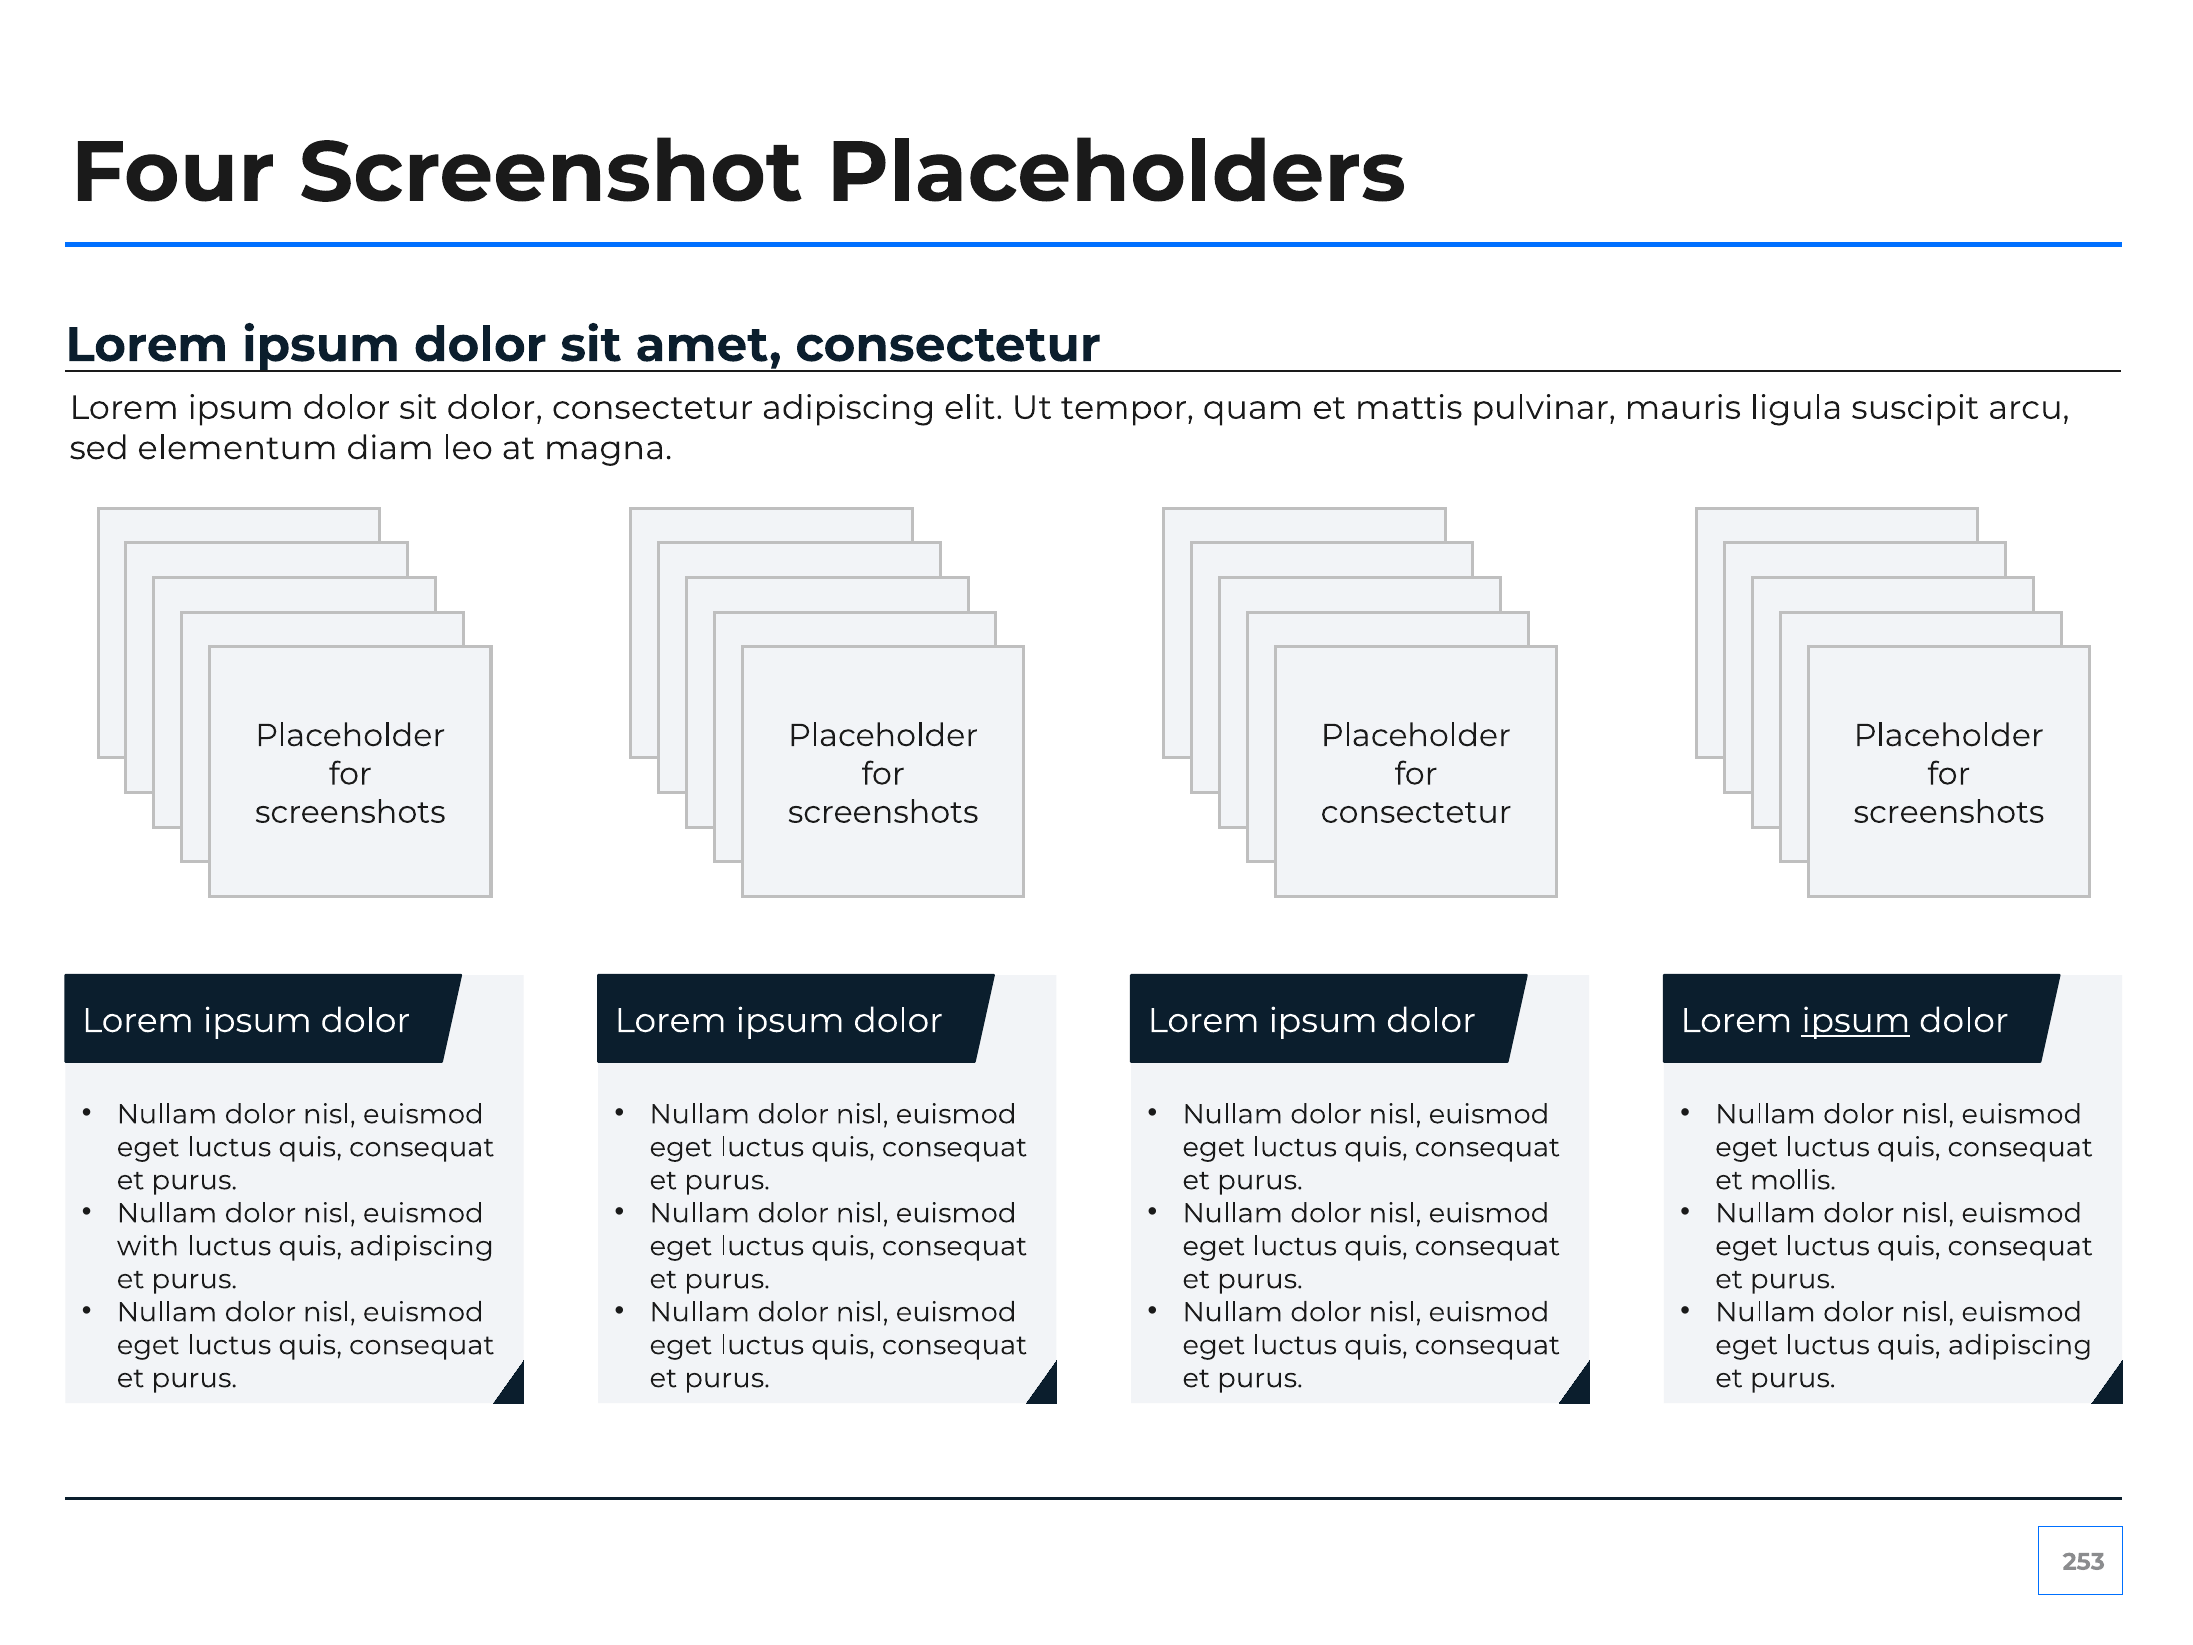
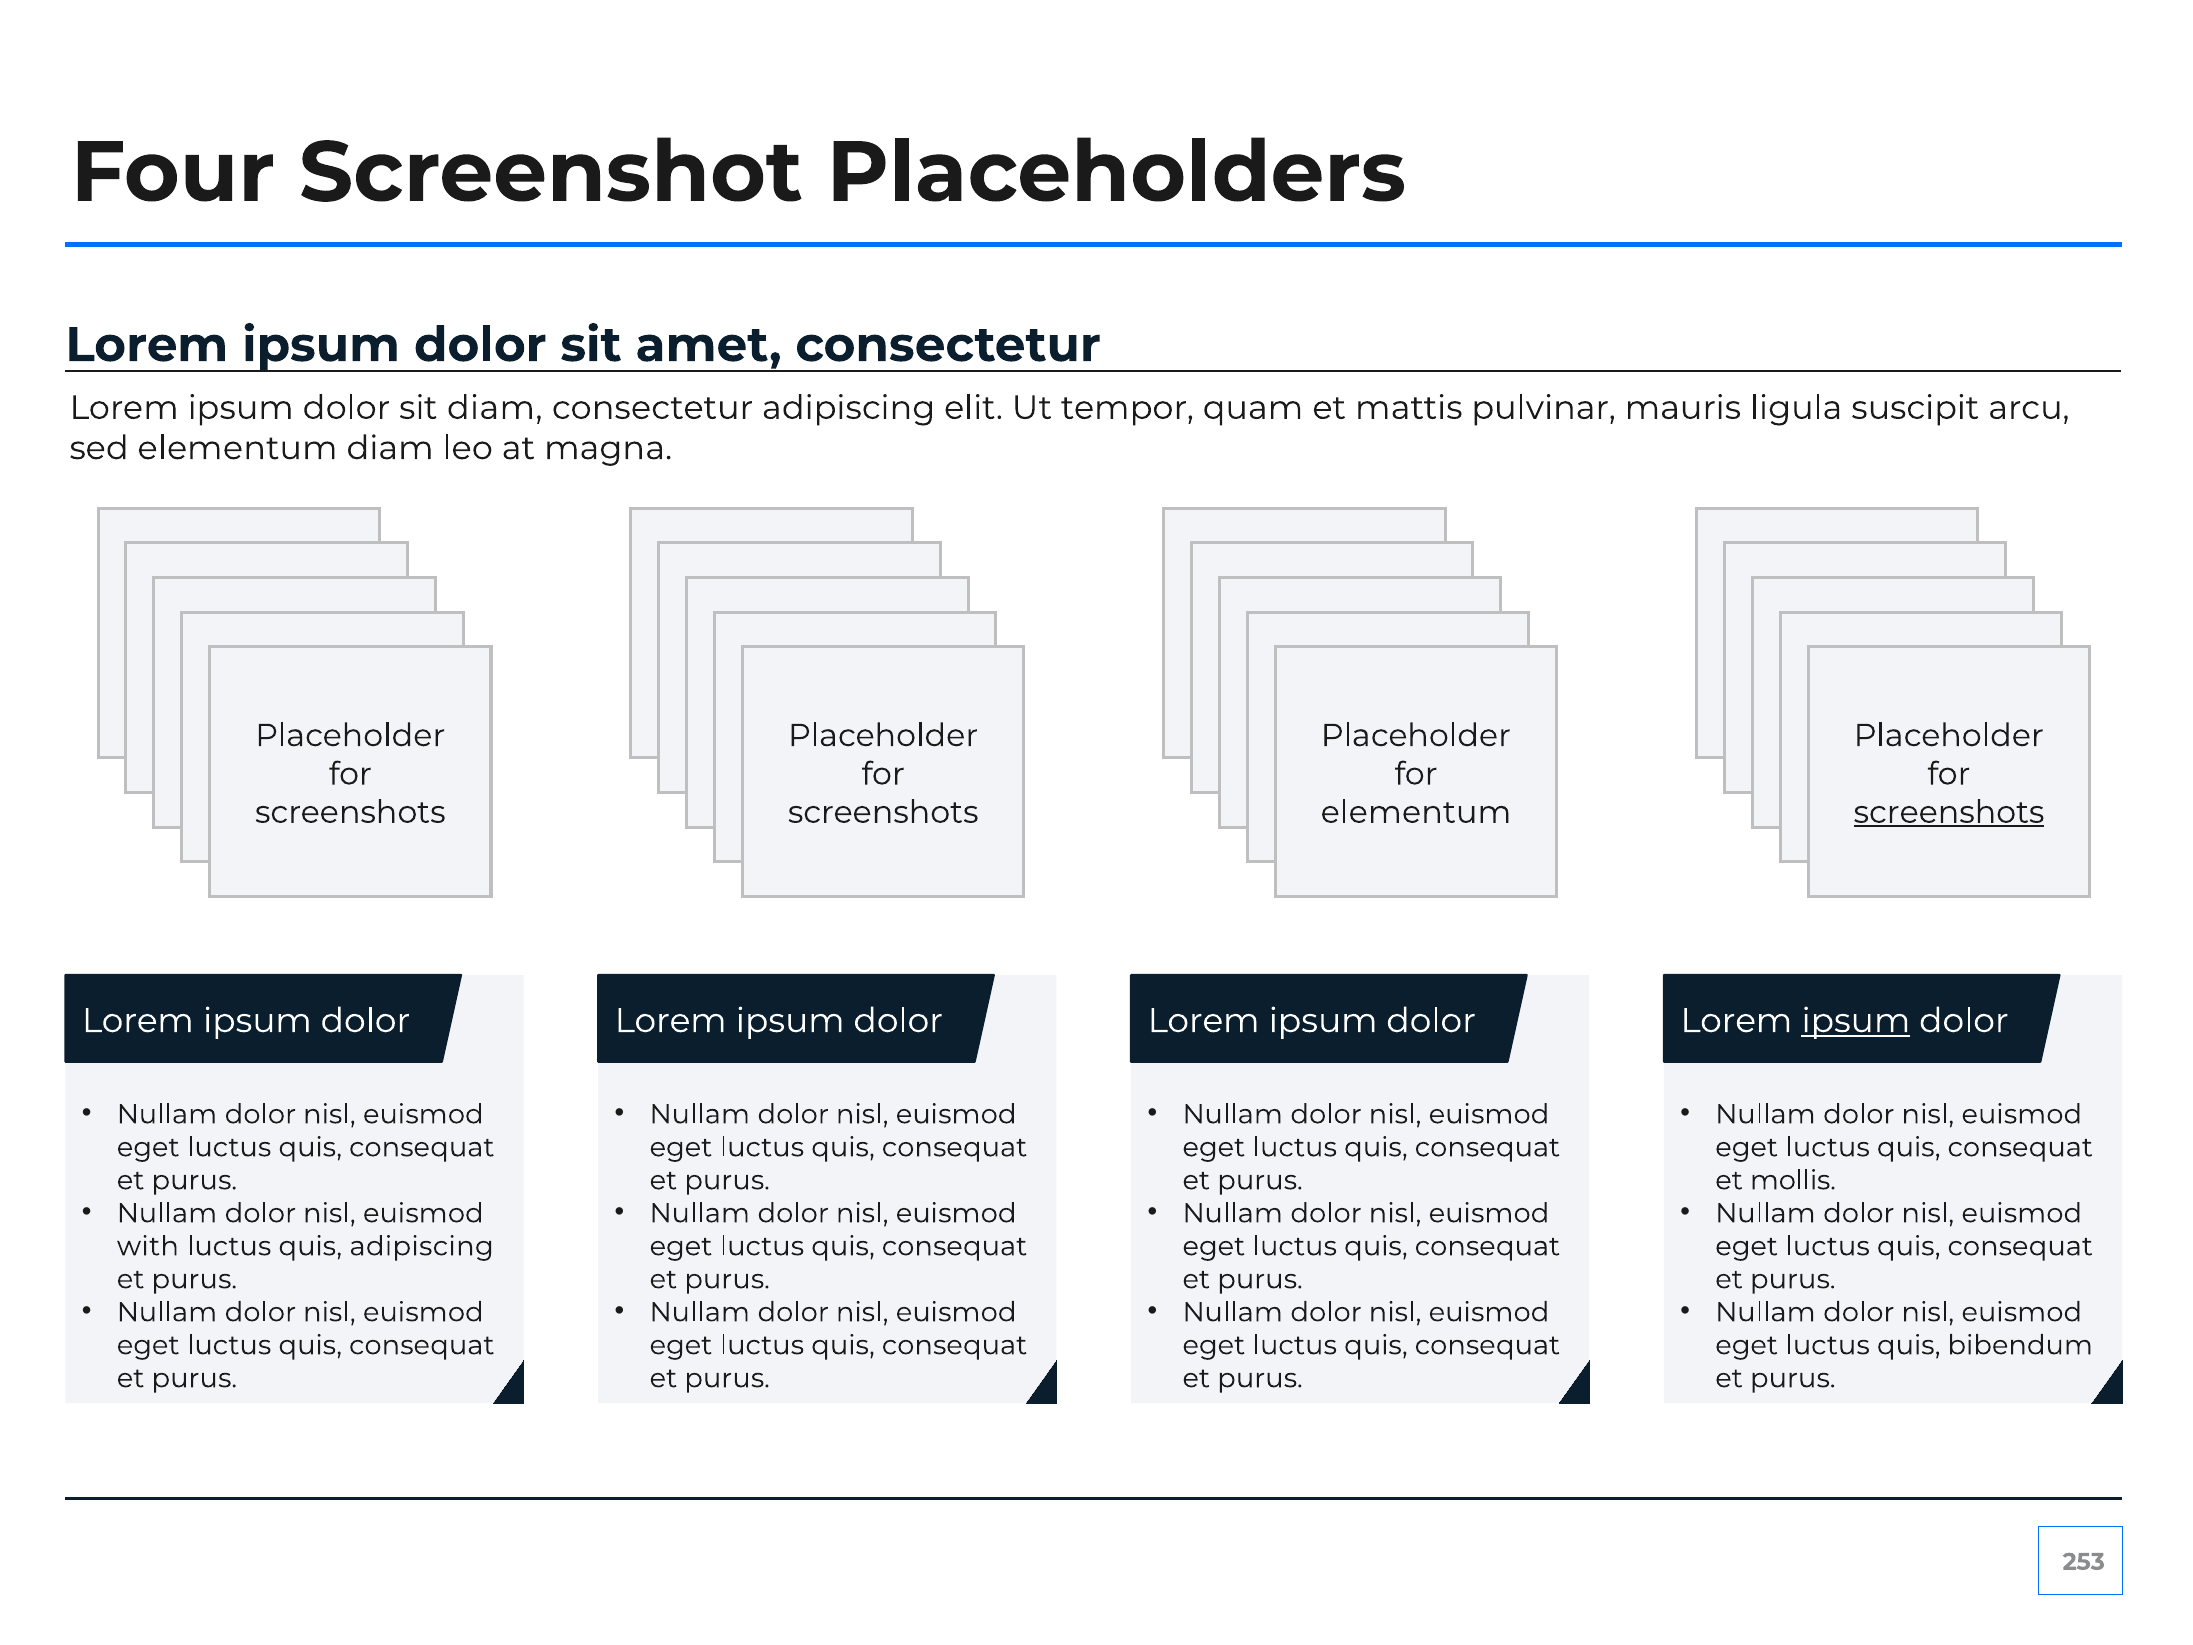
sit dolor: dolor -> diam
consectetur at (1416, 812): consectetur -> elementum
screenshots at (1949, 812) underline: none -> present
eget luctus quis adipiscing: adipiscing -> bibendum
